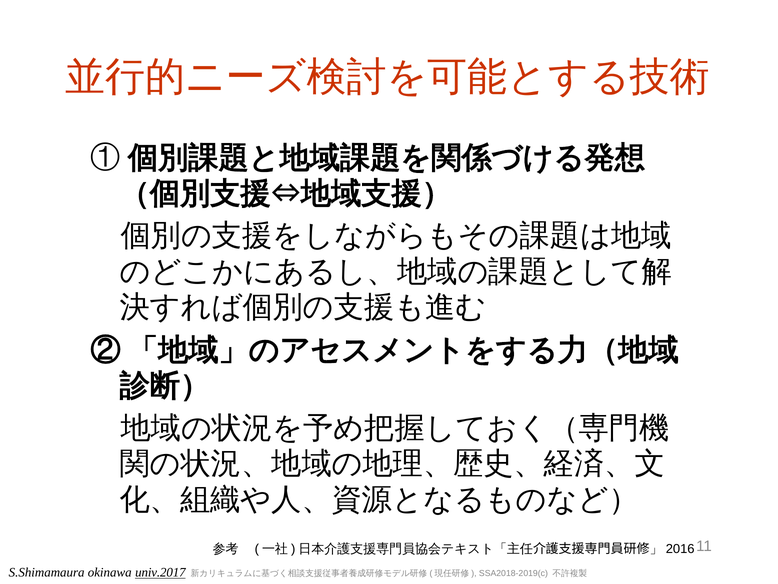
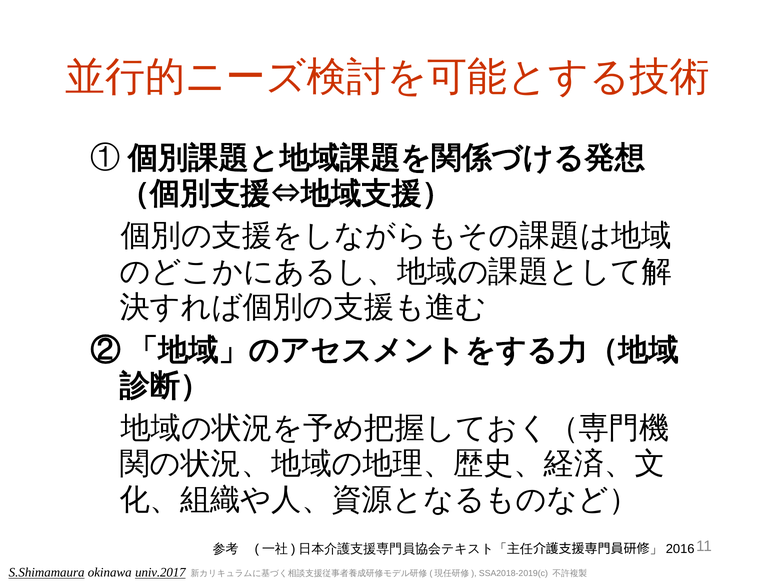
S.Shimamaura underline: none -> present
